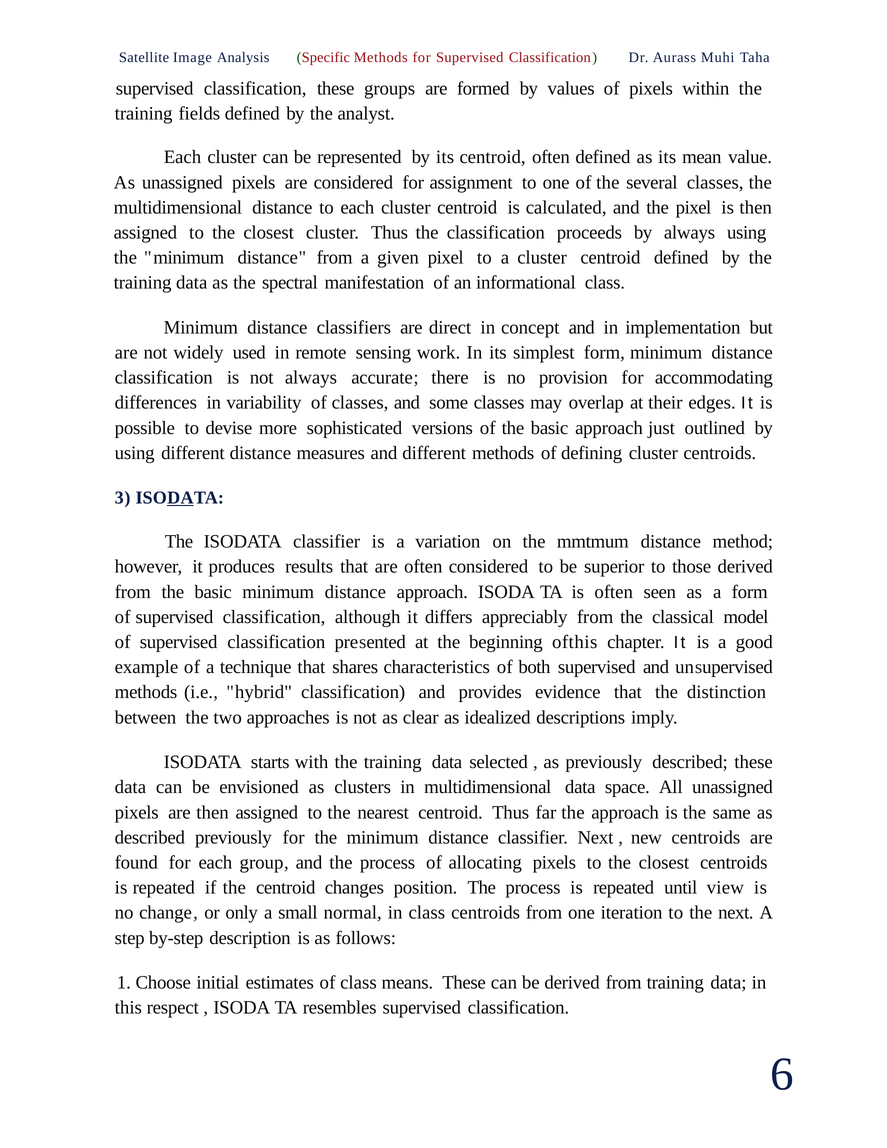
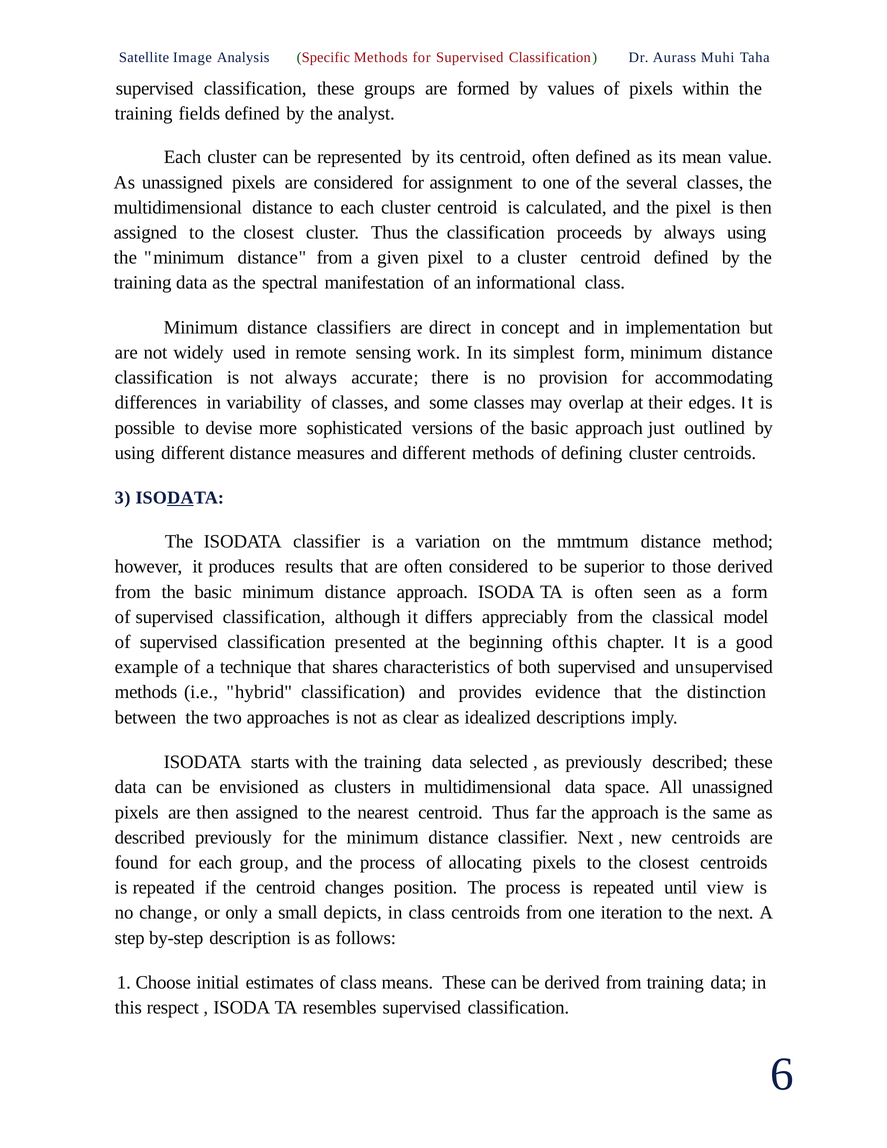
normal: normal -> depicts
